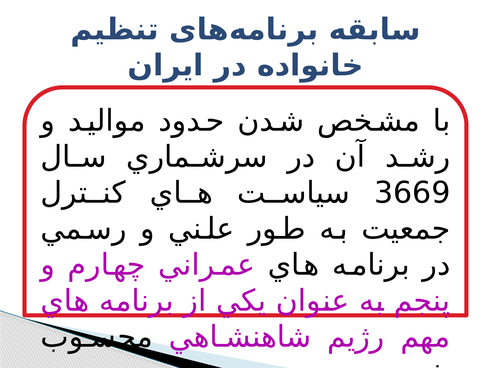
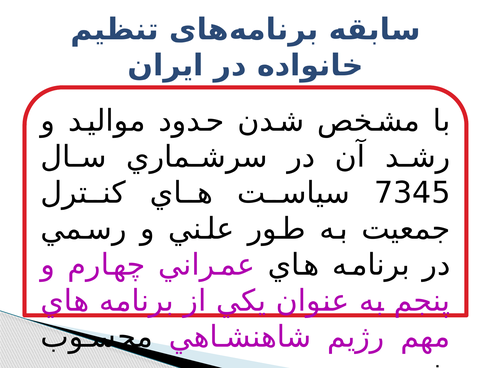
3669: 3669 -> 7345
